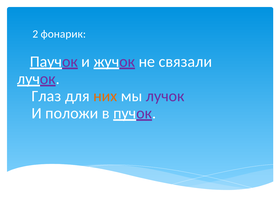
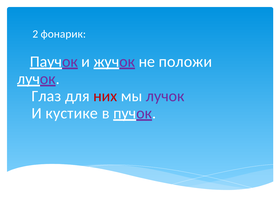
связали: связали -> положи
них colour: orange -> red
положи: положи -> кустике
